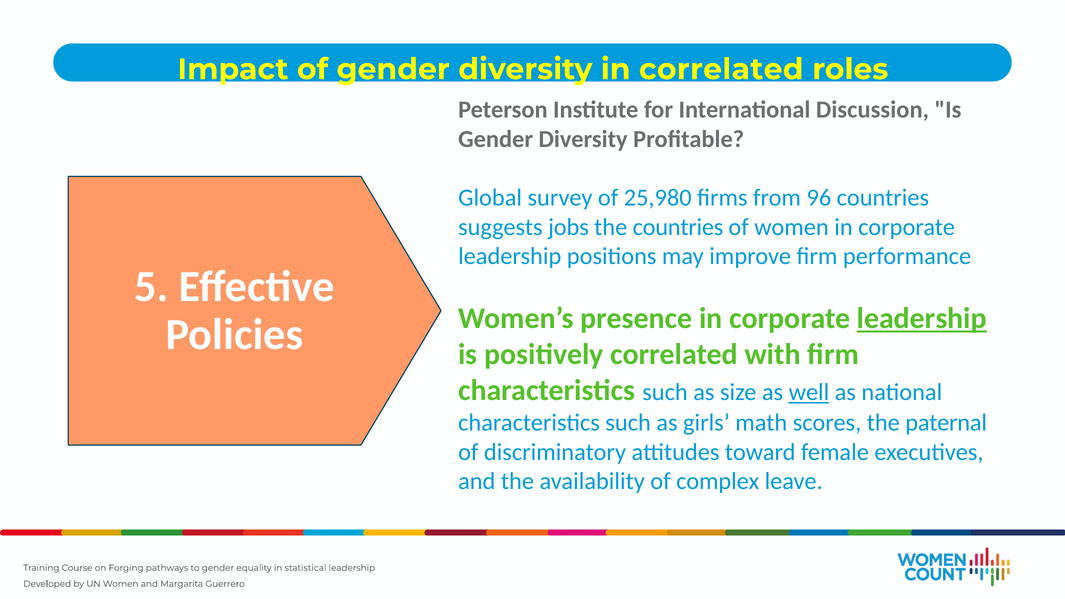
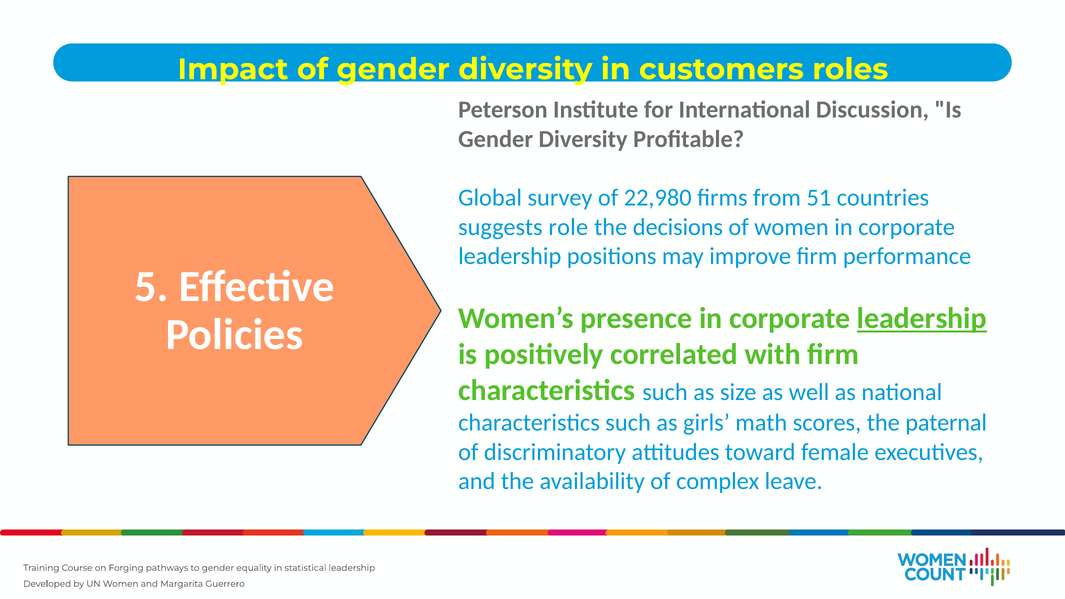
in correlated: correlated -> customers
25,980: 25,980 -> 22,980
96: 96 -> 51
jobs: jobs -> role
the countries: countries -> decisions
well underline: present -> none
